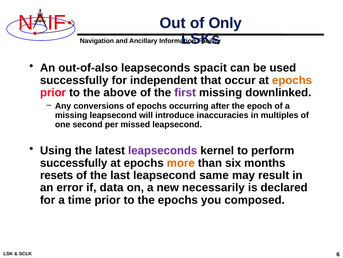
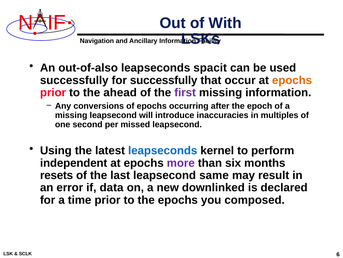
Only: Only -> With
for independent: independent -> successfully
above: above -> ahead
missing downlinked: downlinked -> information
leapseconds at (163, 150) colour: purple -> blue
successfully at (74, 163): successfully -> independent
more colour: orange -> purple
necessarily: necessarily -> downlinked
